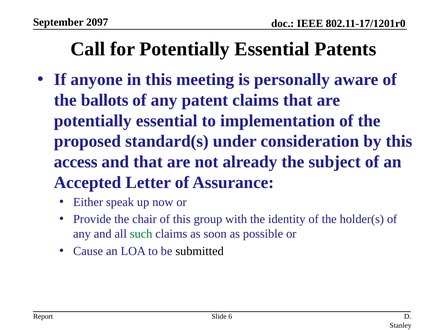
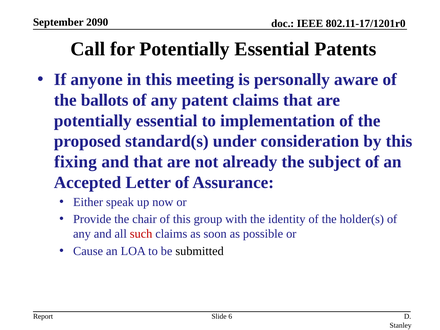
2097: 2097 -> 2090
access: access -> fixing
such colour: green -> red
